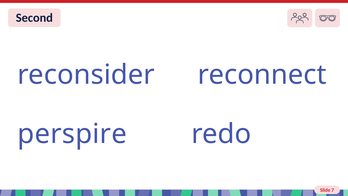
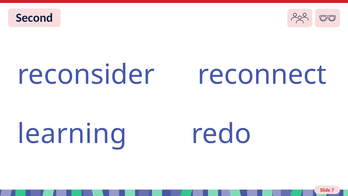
perspire: perspire -> learning
